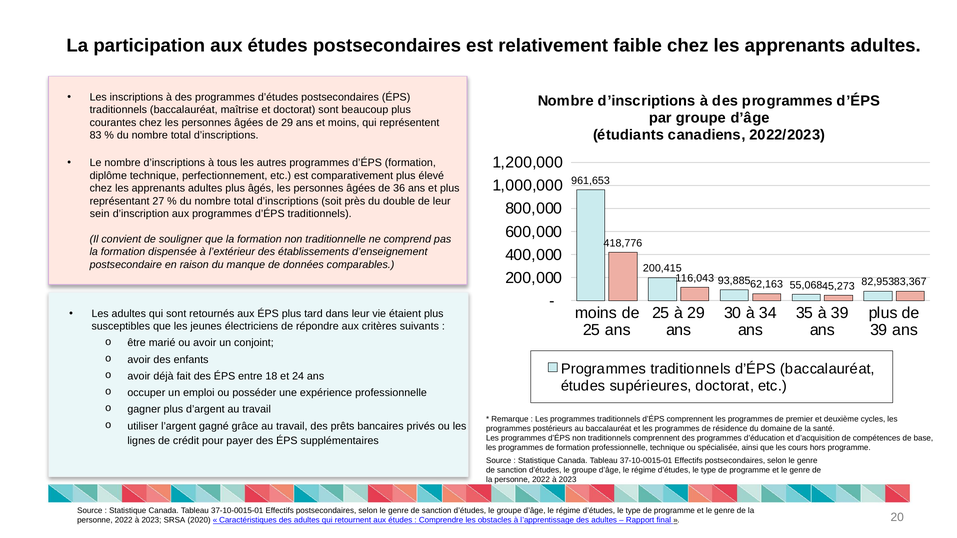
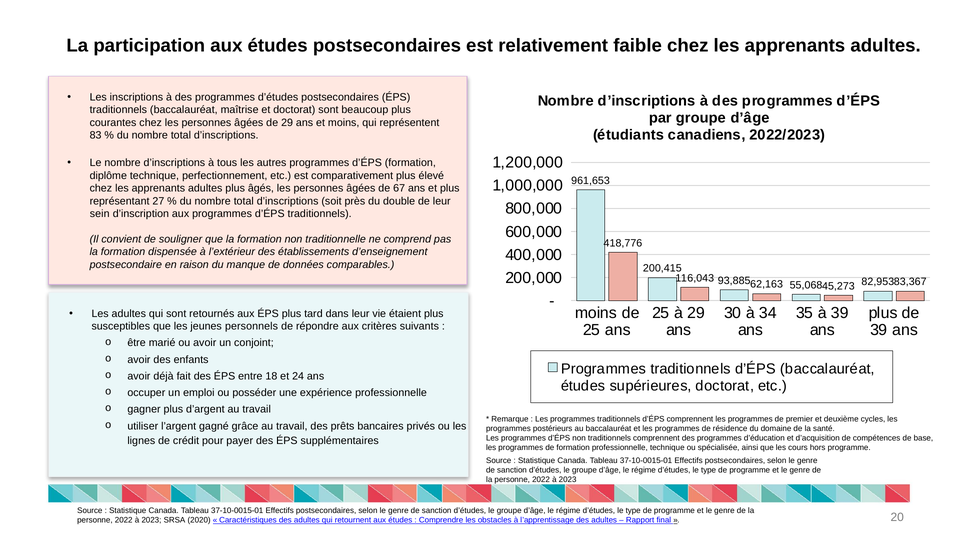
36: 36 -> 67
électriciens: électriciens -> personnels
